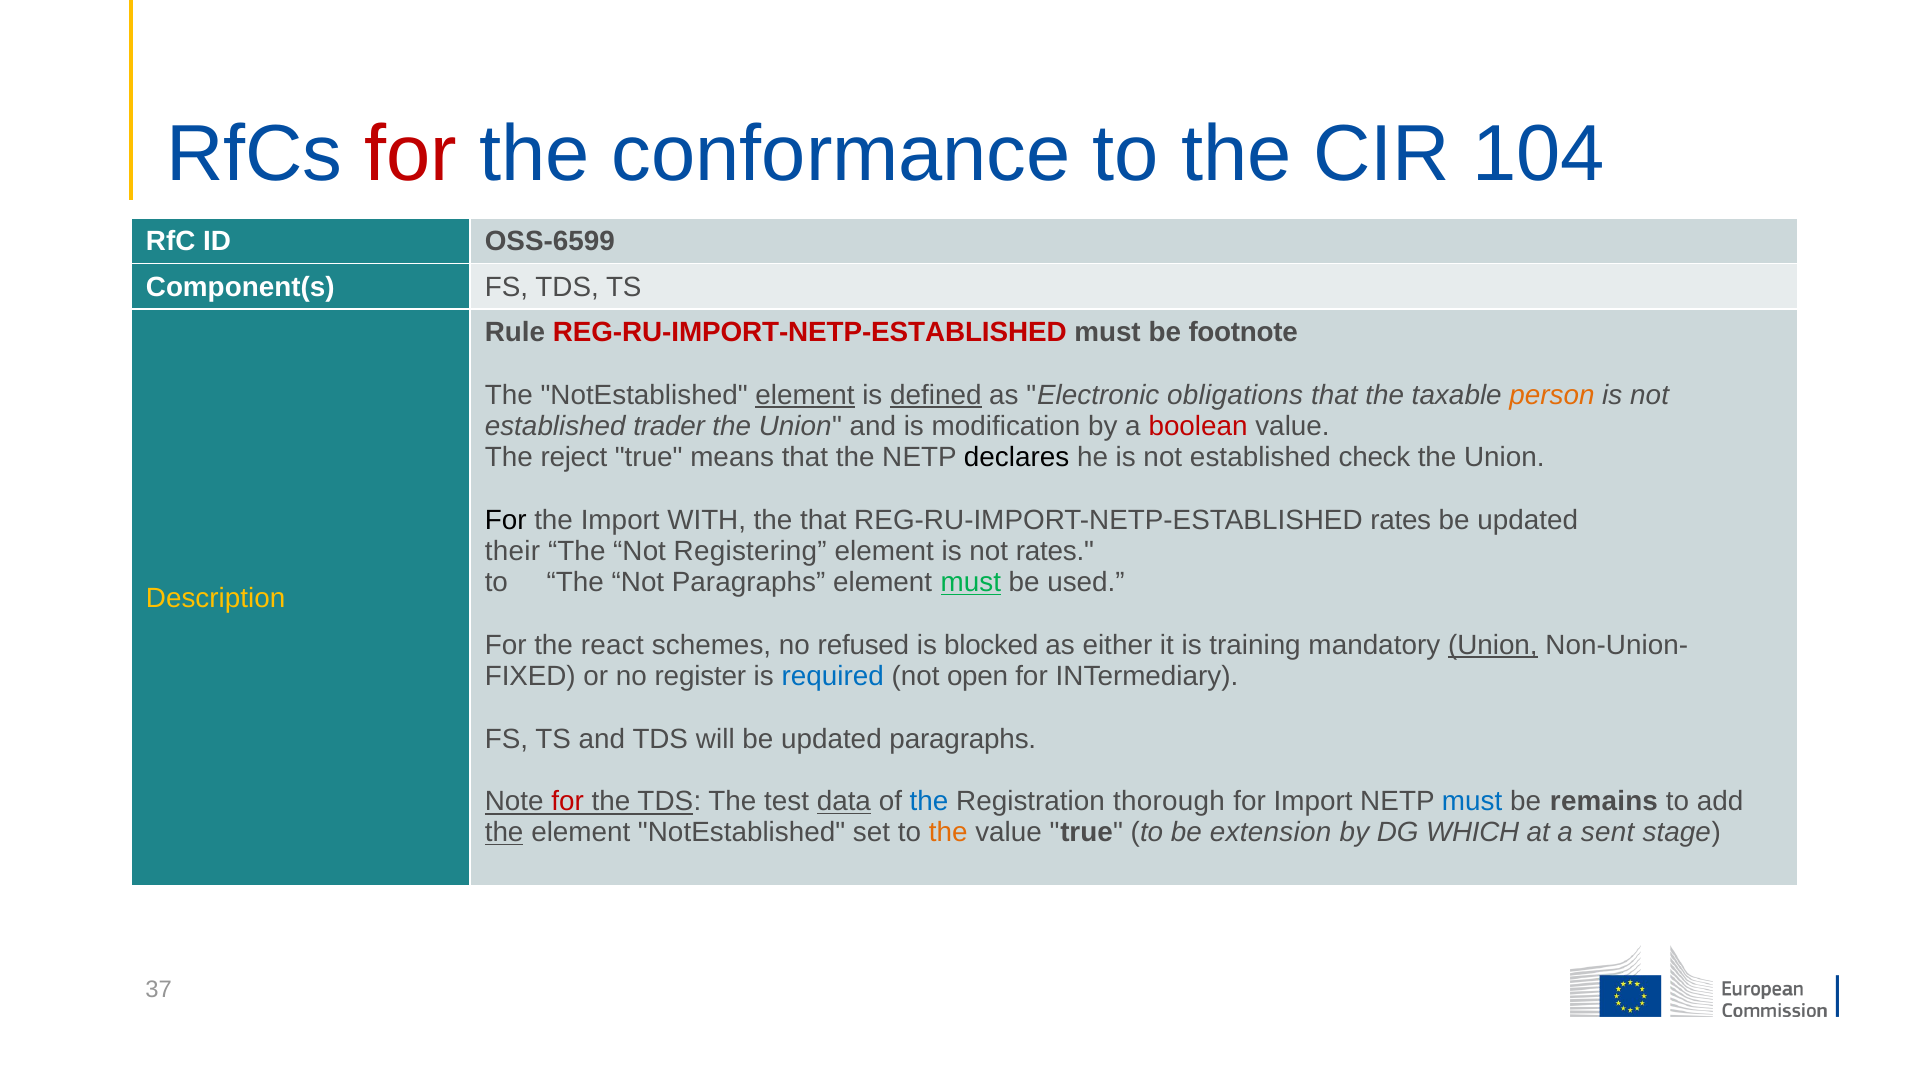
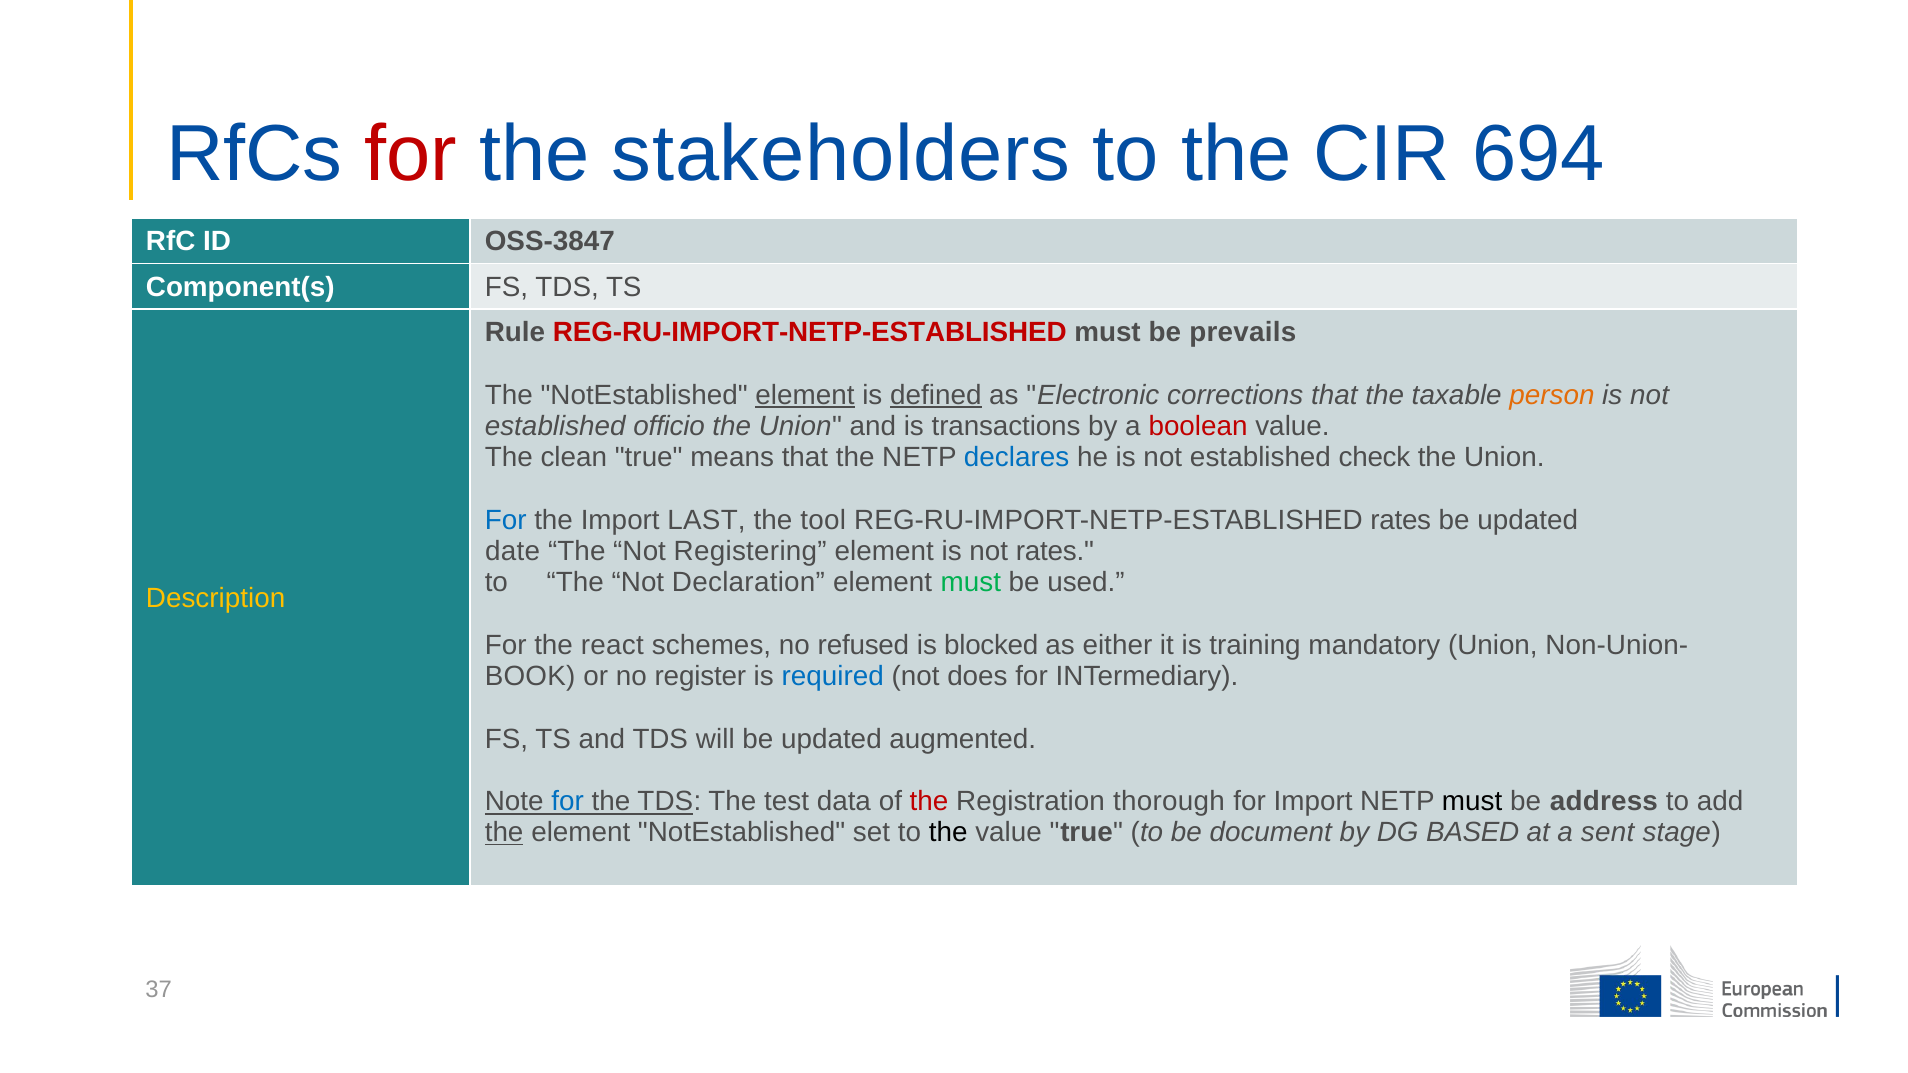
conformance: conformance -> stakeholders
104: 104 -> 694
OSS-6599: OSS-6599 -> OSS-3847
footnote: footnote -> prevails
obligations: obligations -> corrections
trader: trader -> officio
modification: modification -> transactions
reject: reject -> clean
declares colour: black -> blue
For at (506, 520) colour: black -> blue
WITH: WITH -> LAST
the that: that -> tool
their: their -> date
Not Paragraphs: Paragraphs -> Declaration
must at (971, 583) underline: present -> none
Union at (1493, 645) underline: present -> none
FIXED: FIXED -> BOOK
open: open -> does
updated paragraphs: paragraphs -> augmented
for at (568, 802) colour: red -> blue
data underline: present -> none
the at (929, 802) colour: blue -> red
must at (1472, 802) colour: blue -> black
remains: remains -> address
the at (948, 833) colour: orange -> black
extension: extension -> document
WHICH: WHICH -> BASED
